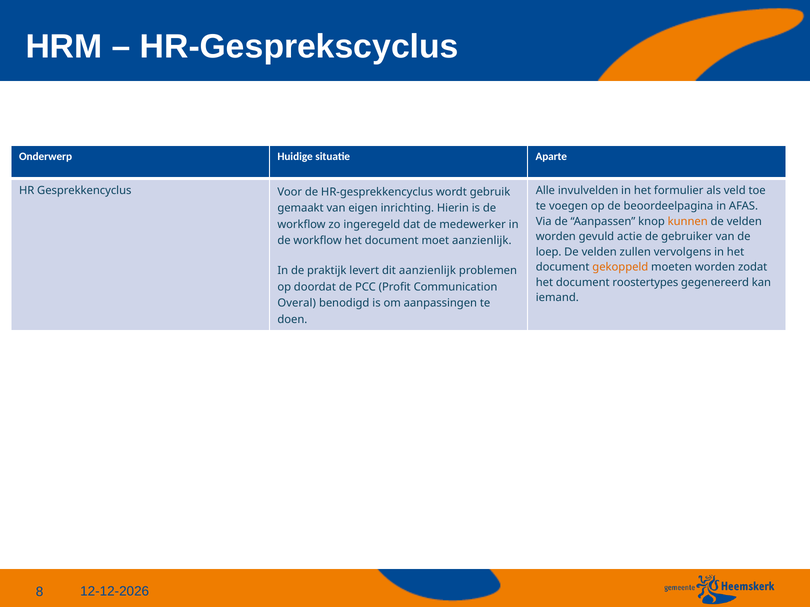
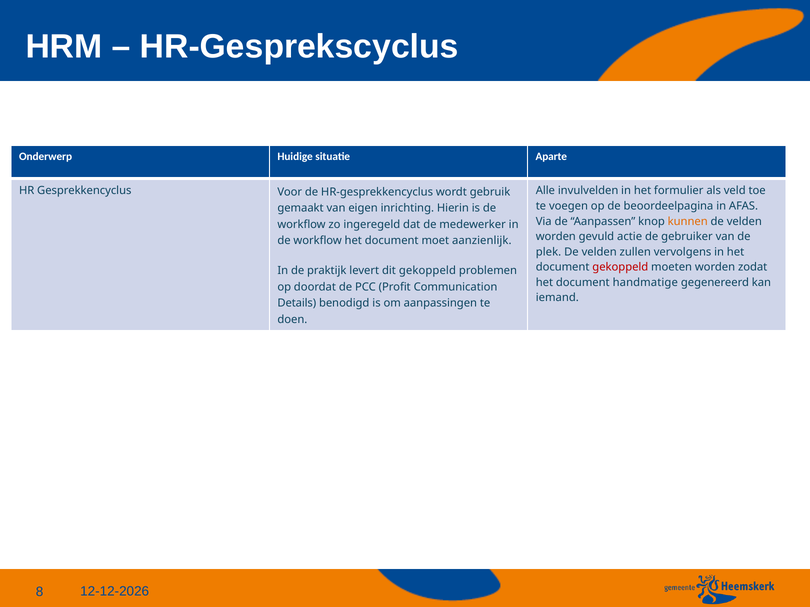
loep: loep -> plek
gekoppeld at (620, 267) colour: orange -> red
dit aanzienlijk: aanzienlijk -> gekoppeld
roostertypes: roostertypes -> handmatige
Overal: Overal -> Details
